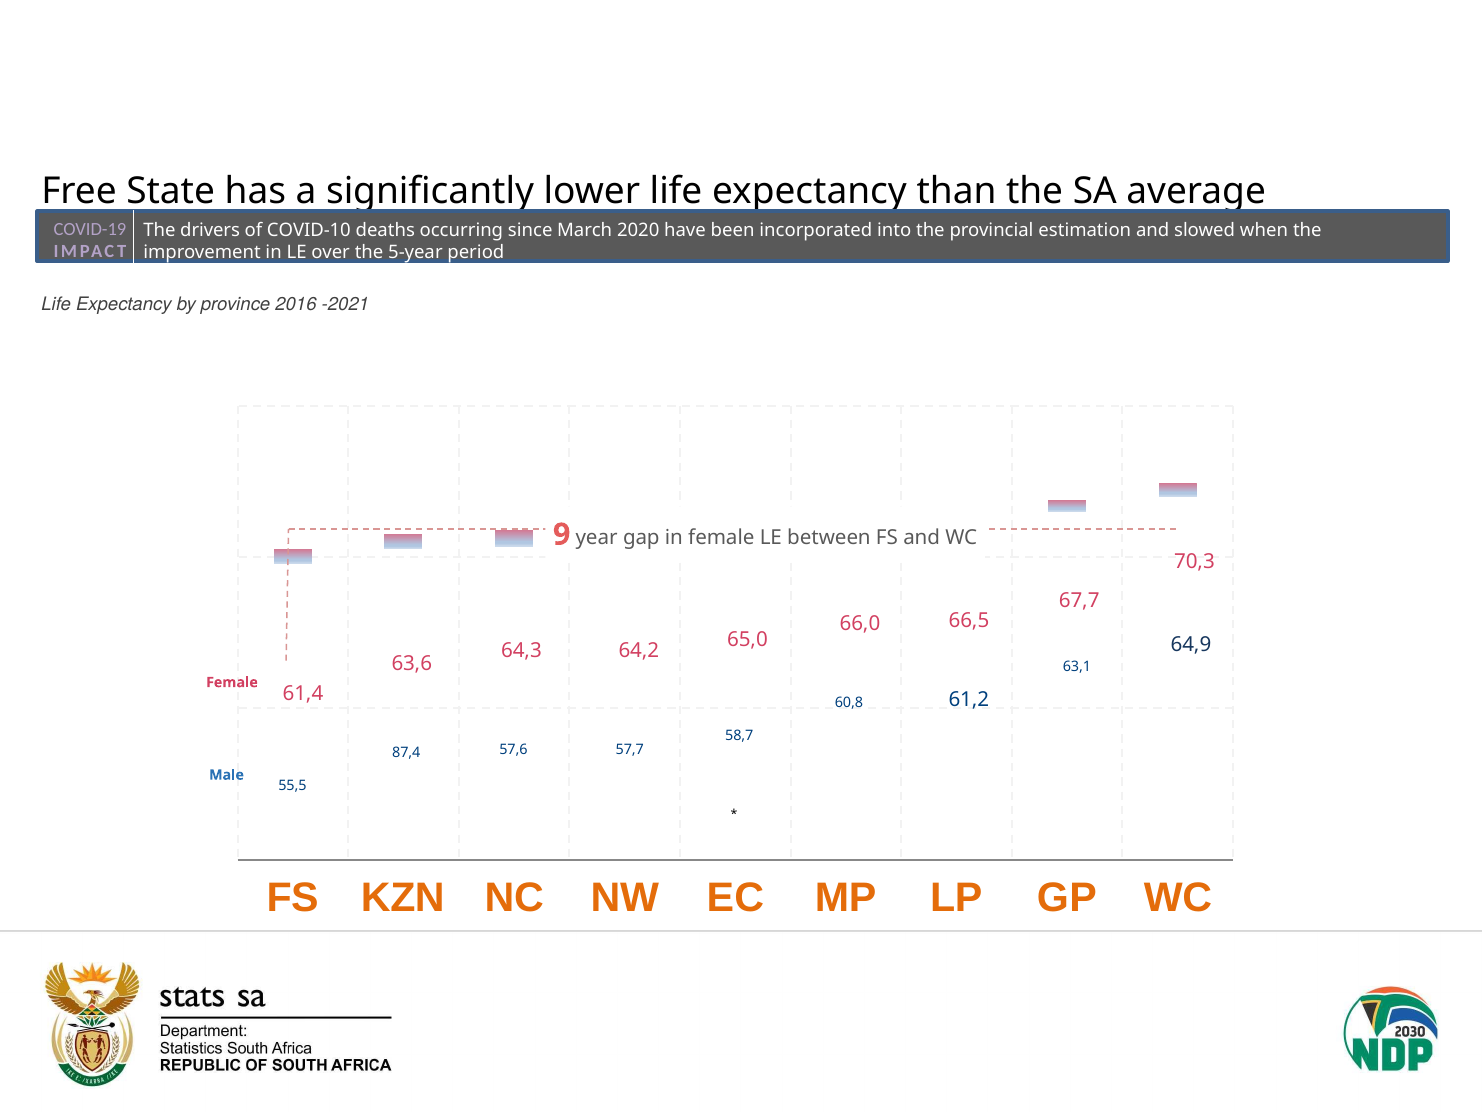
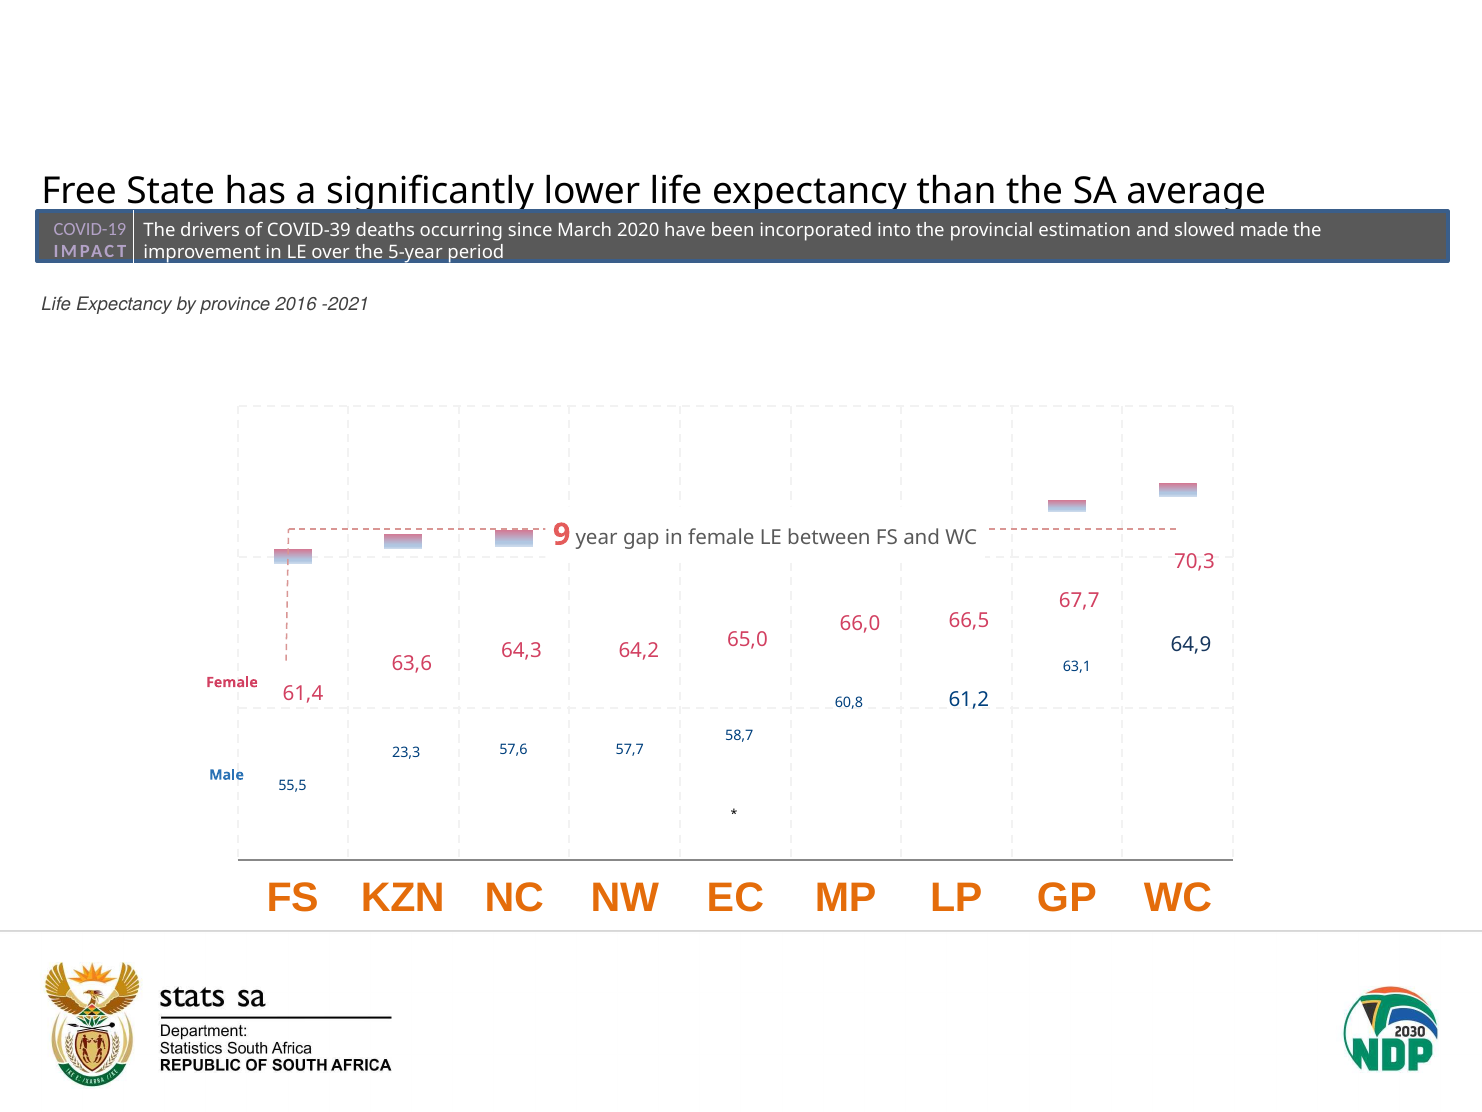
COVID-10: COVID-10 -> COVID-39
when: when -> made
87,4: 87,4 -> 23,3
